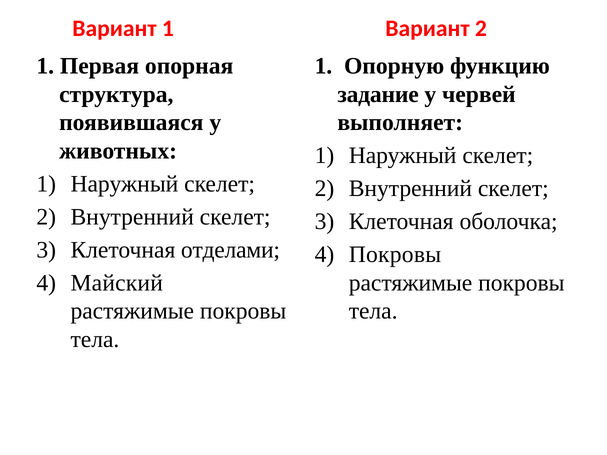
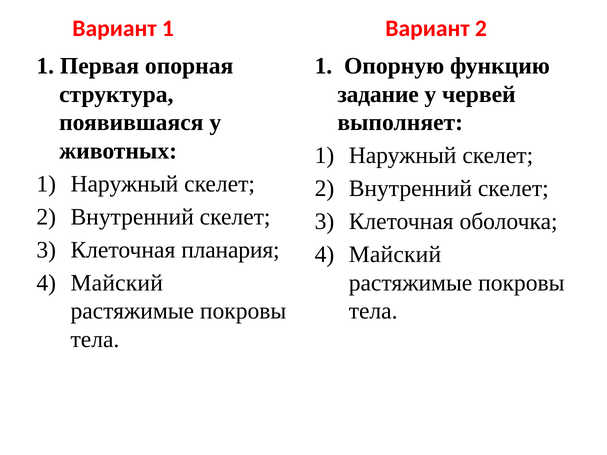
отделами: отделами -> планария
Покровы at (395, 255): Покровы -> Майский
